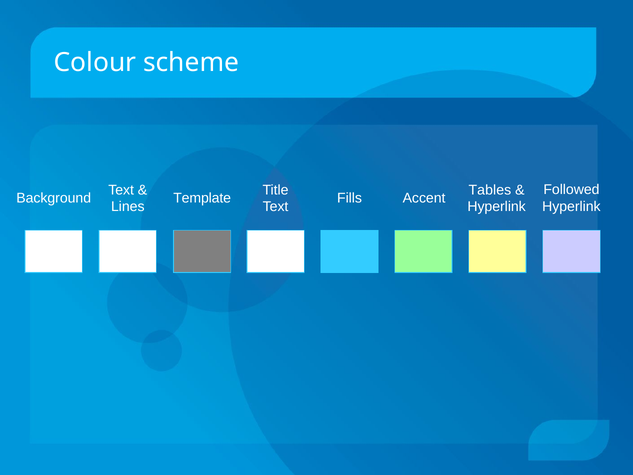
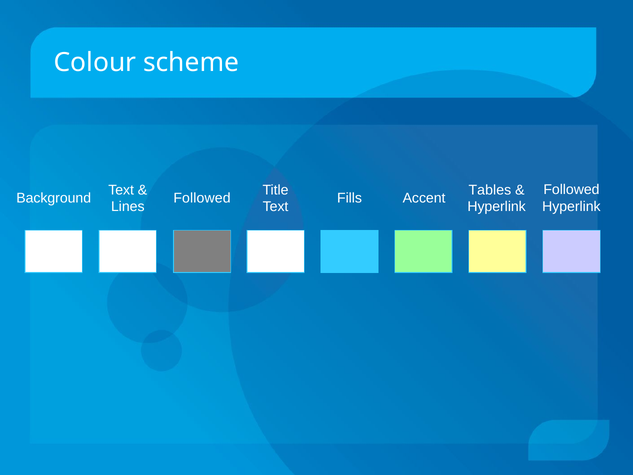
Template at (202, 198): Template -> Followed
